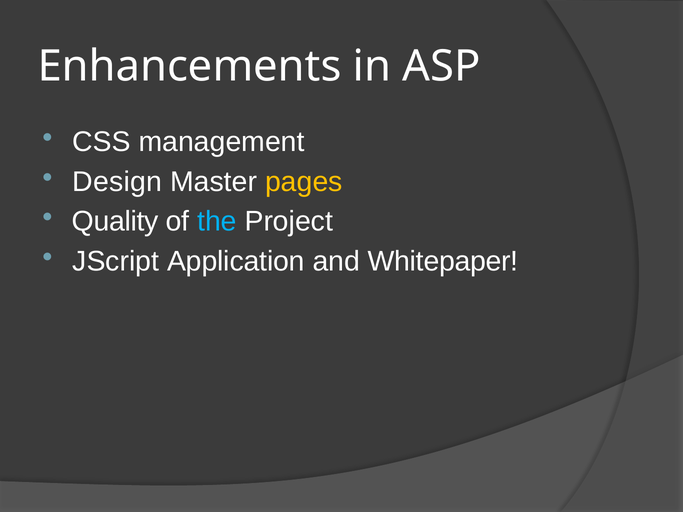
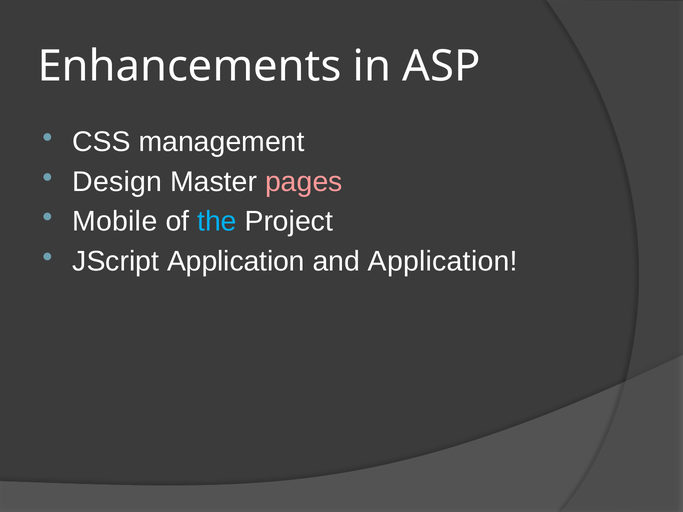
pages colour: yellow -> pink
Quality: Quality -> Mobile
and Whitepaper: Whitepaper -> Application
